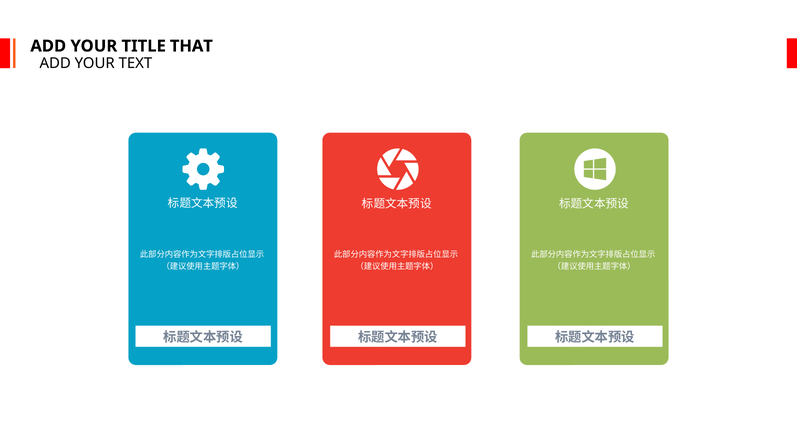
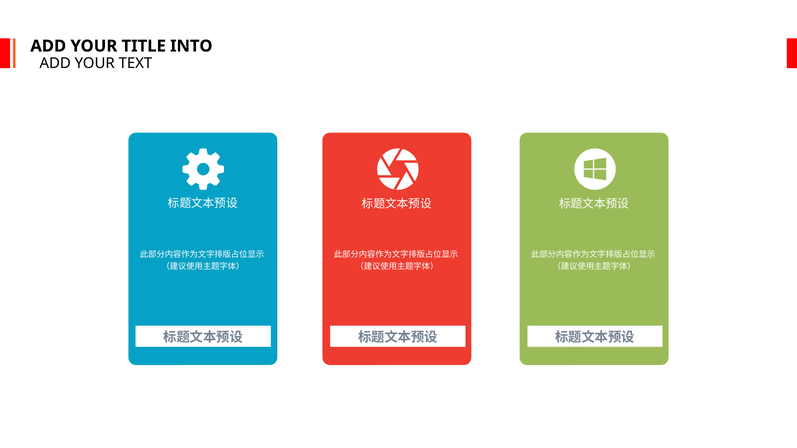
THAT: THAT -> INTO
